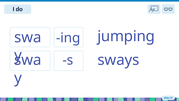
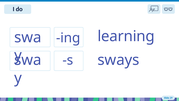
jumping: jumping -> learning
